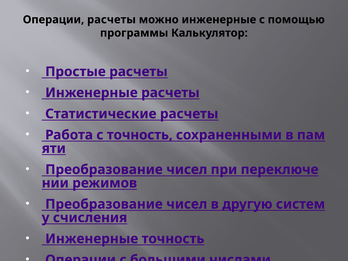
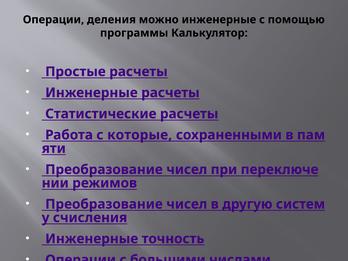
Операции расчеты: расчеты -> деления
с точность: точность -> которые
